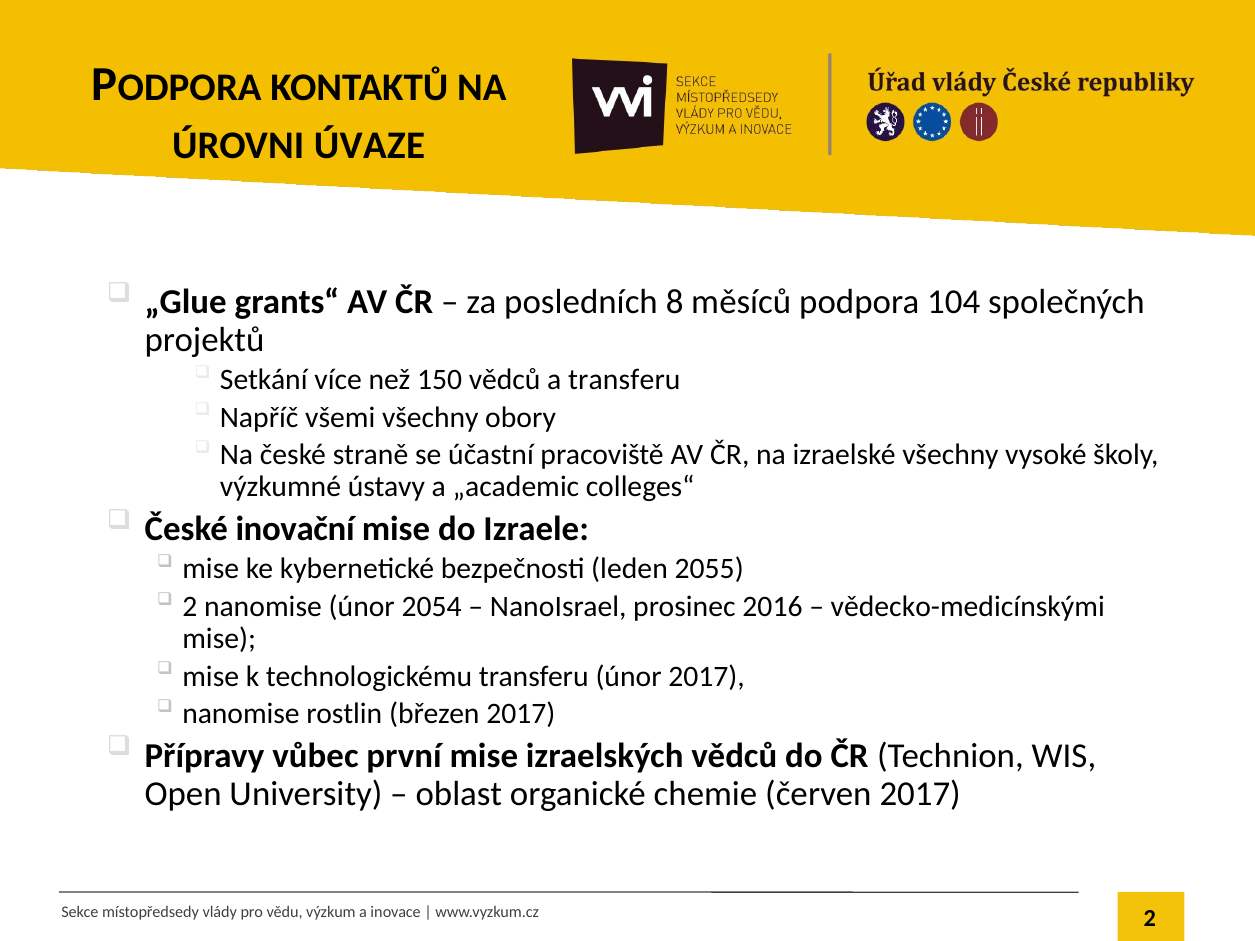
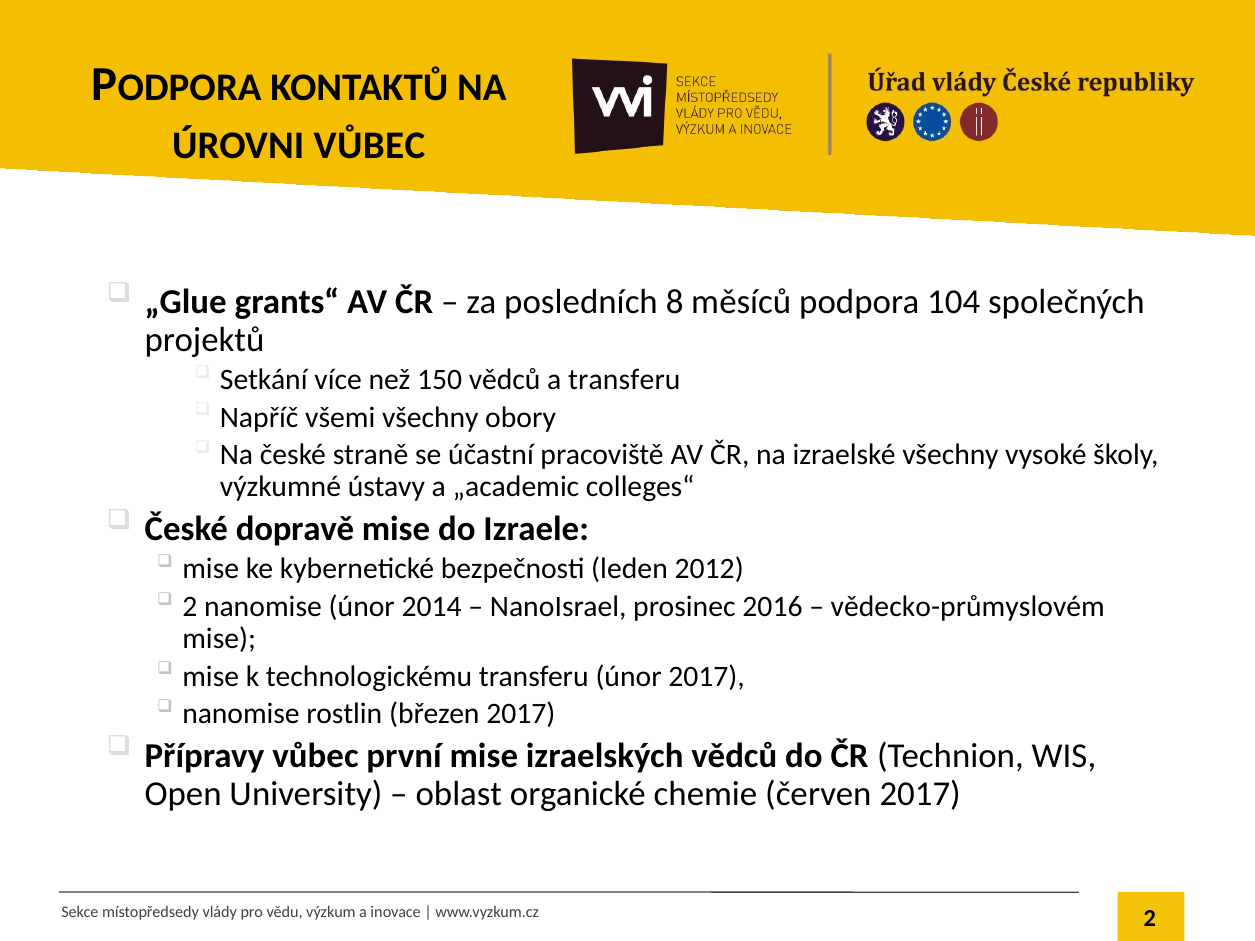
ÚROVNI ÚVAZE: ÚVAZE -> VŮBEC
inovační: inovační -> dopravě
2055: 2055 -> 2012
2054: 2054 -> 2014
vědecko-medicínskými: vědecko-medicínskými -> vědecko-průmyslovém
